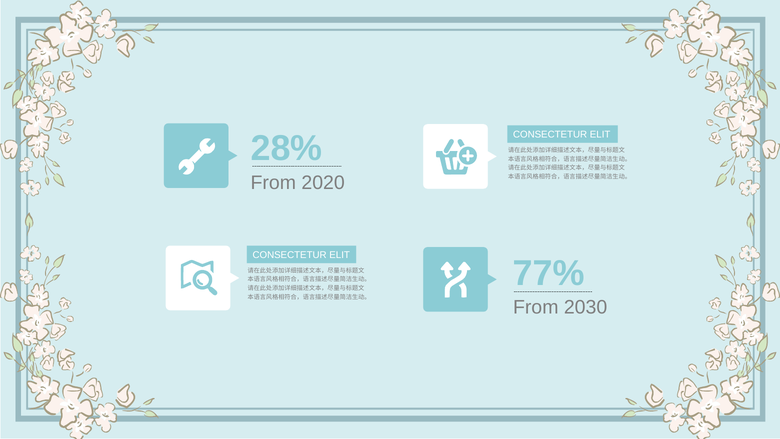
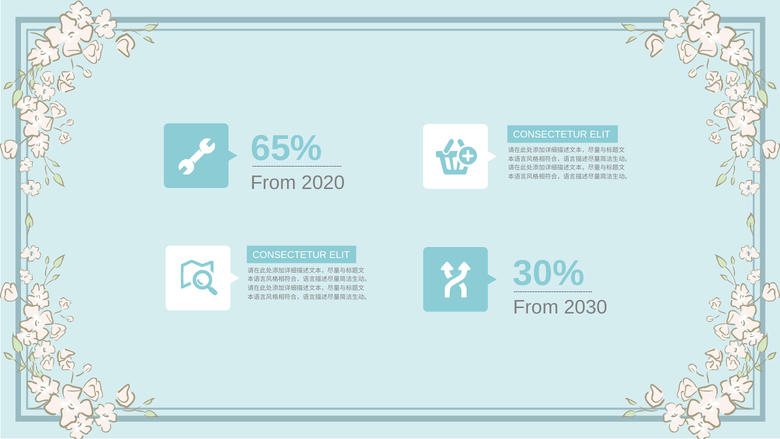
28%: 28% -> 65%
77%: 77% -> 30%
